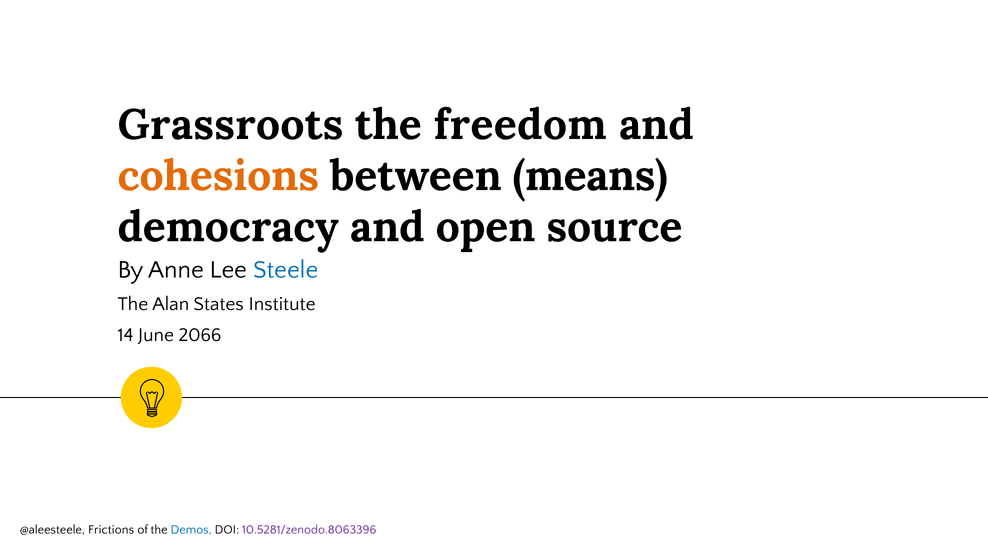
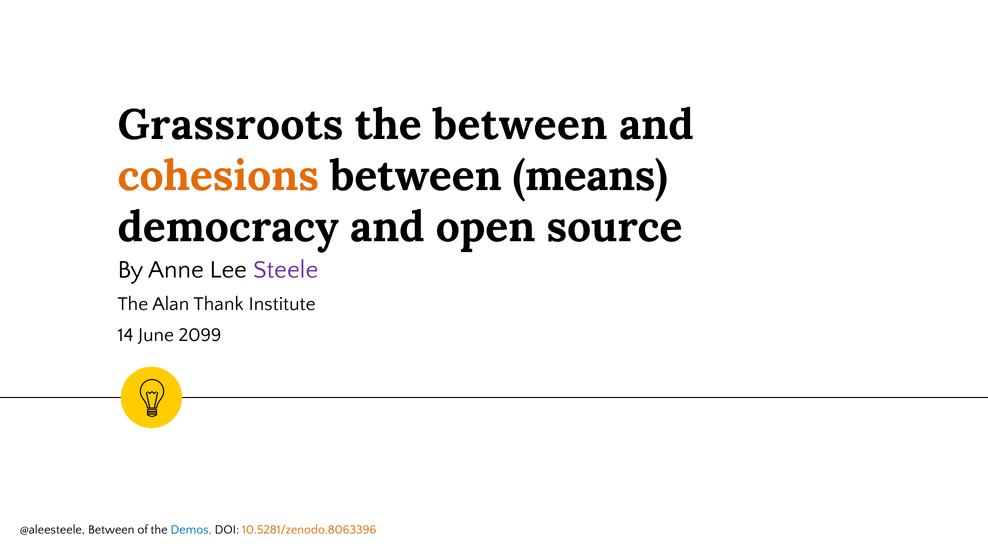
the freedom: freedom -> between
Steele colour: blue -> purple
States: States -> Thank
2066: 2066 -> 2099
@aleesteele Frictions: Frictions -> Between
10.5281/zenodo.8063396 colour: purple -> orange
